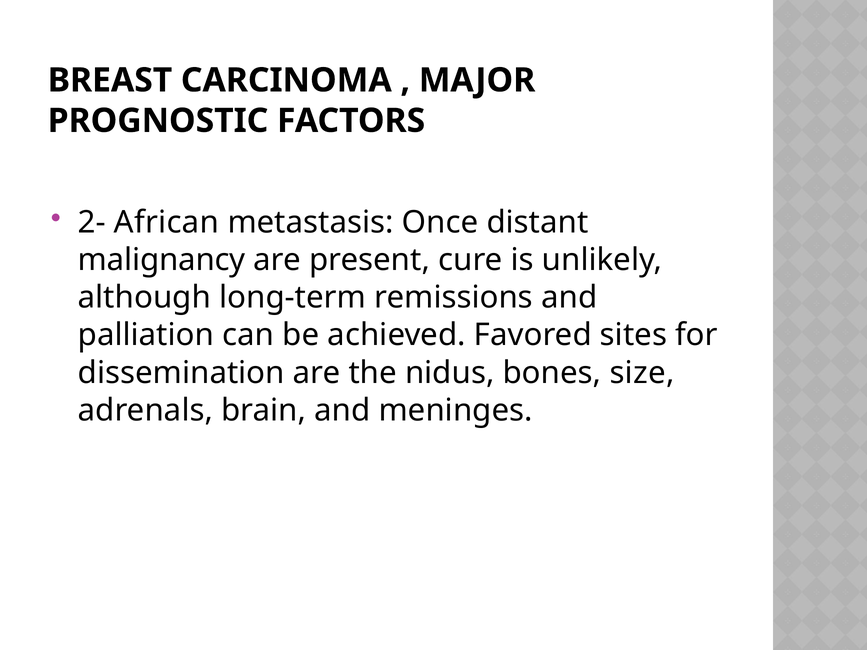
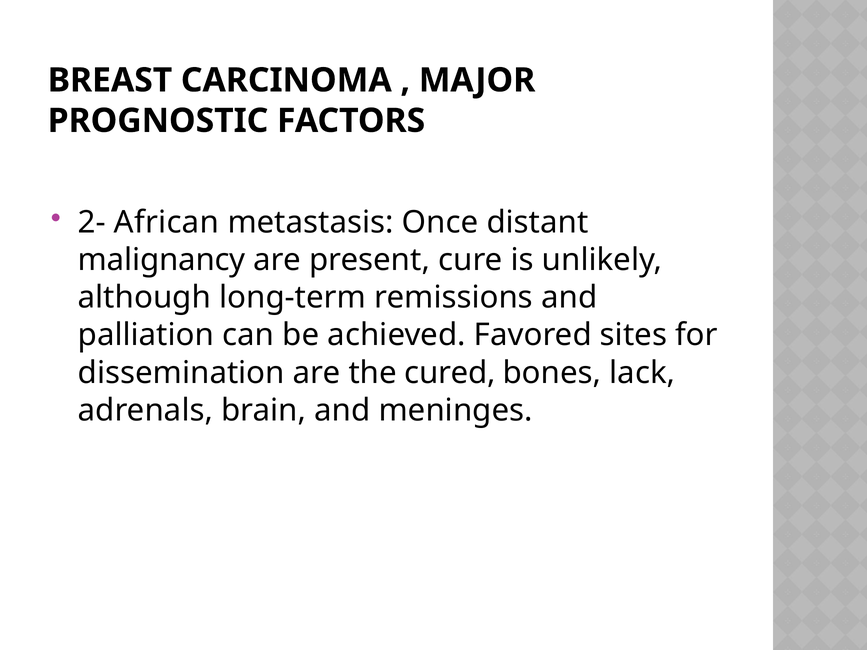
nidus: nidus -> cured
size: size -> lack
